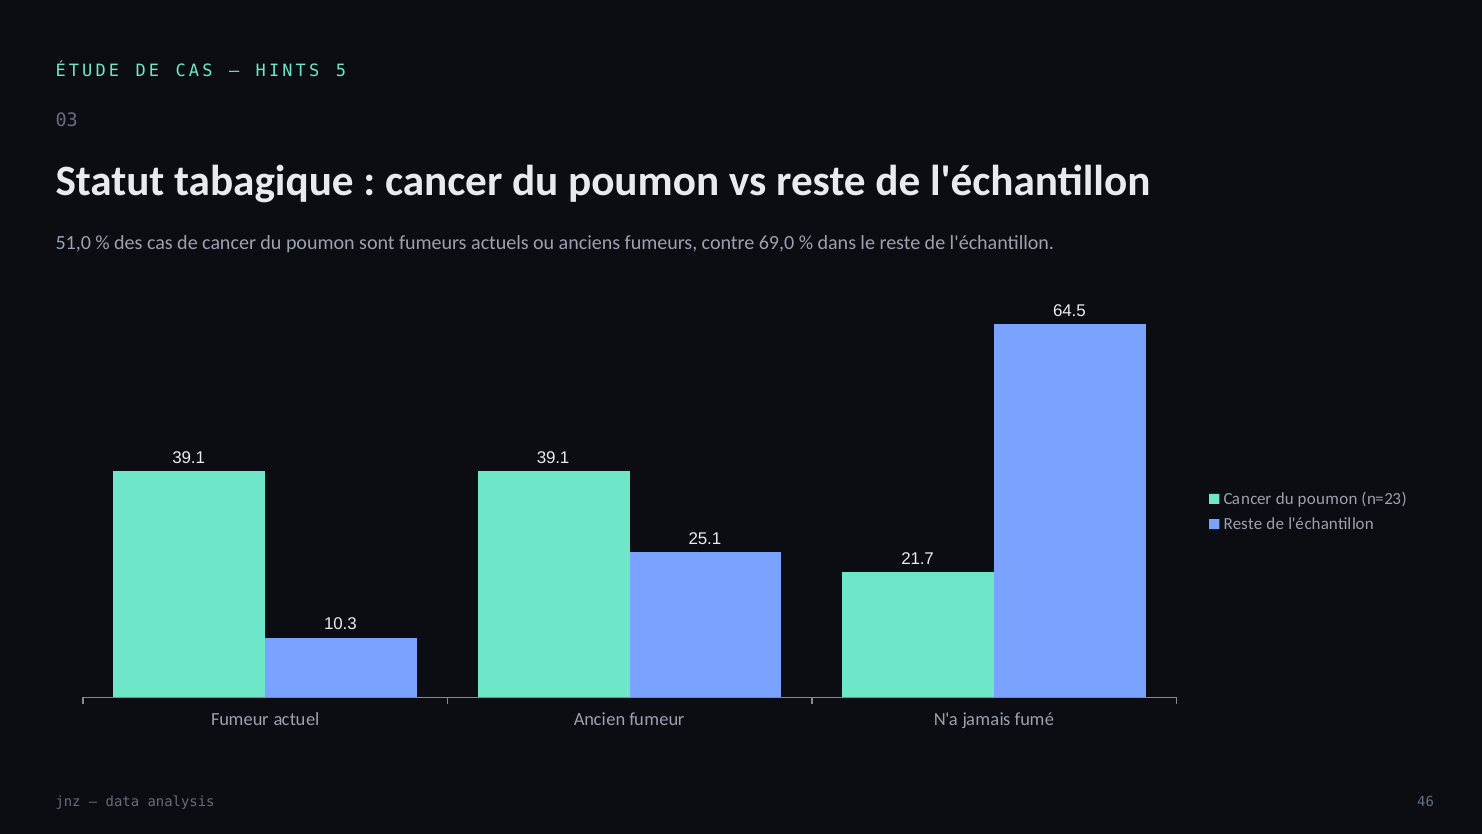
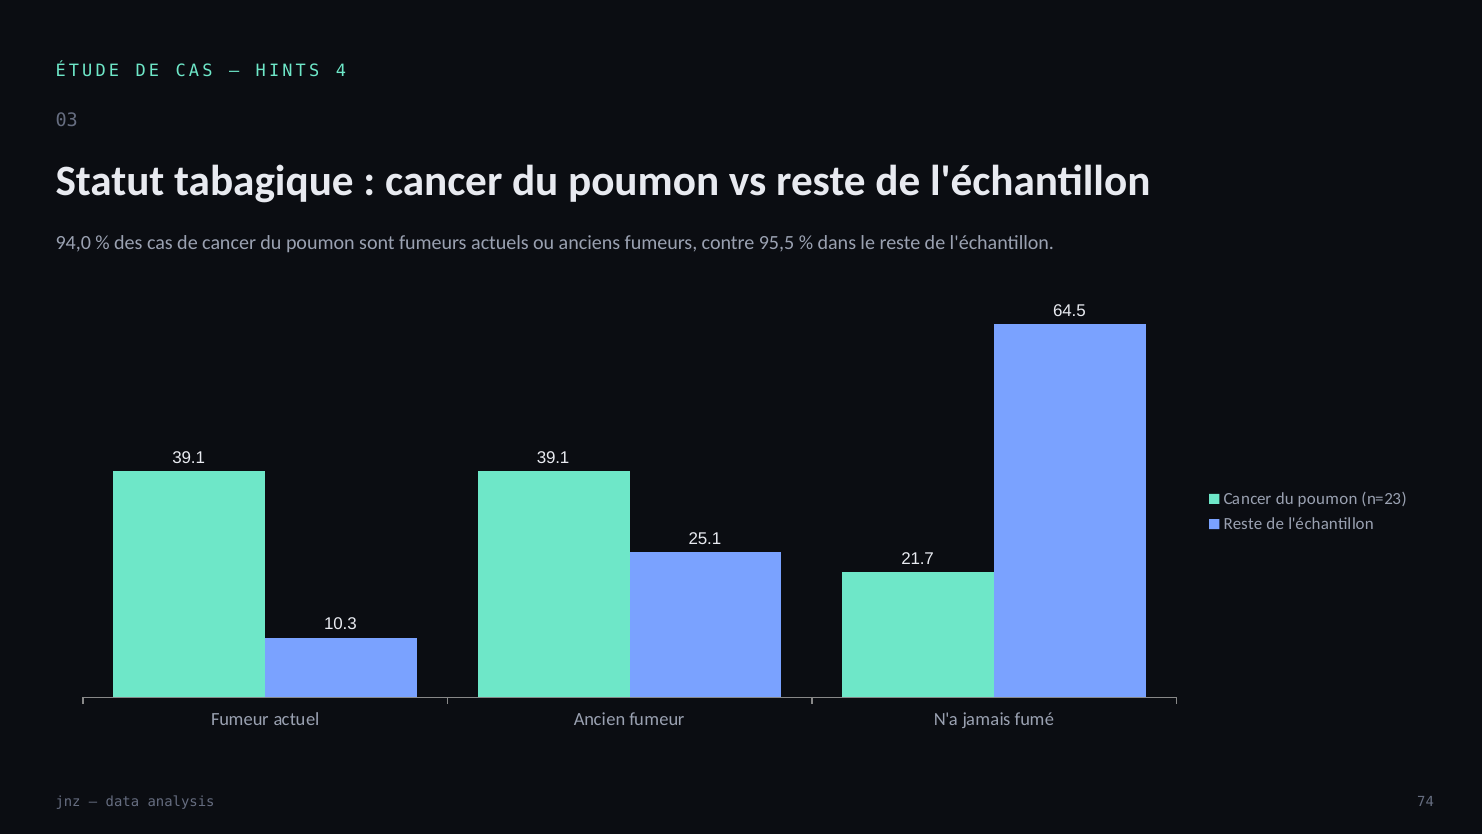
5: 5 -> 4
51,0: 51,0 -> 94,0
69,0: 69,0 -> 95,5
46: 46 -> 74
